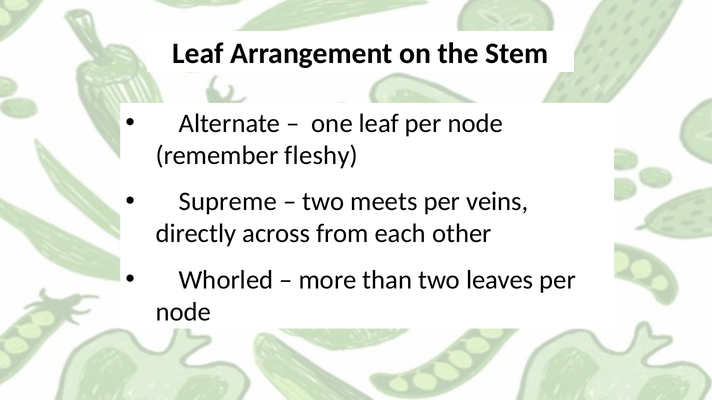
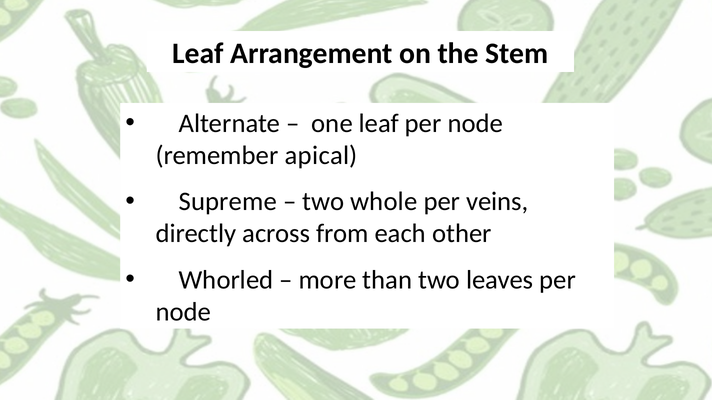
fleshy: fleshy -> apical
meets: meets -> whole
